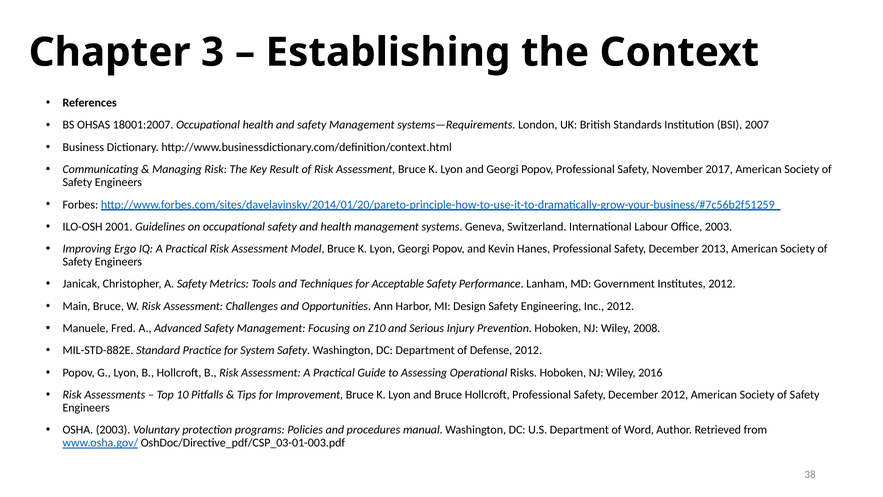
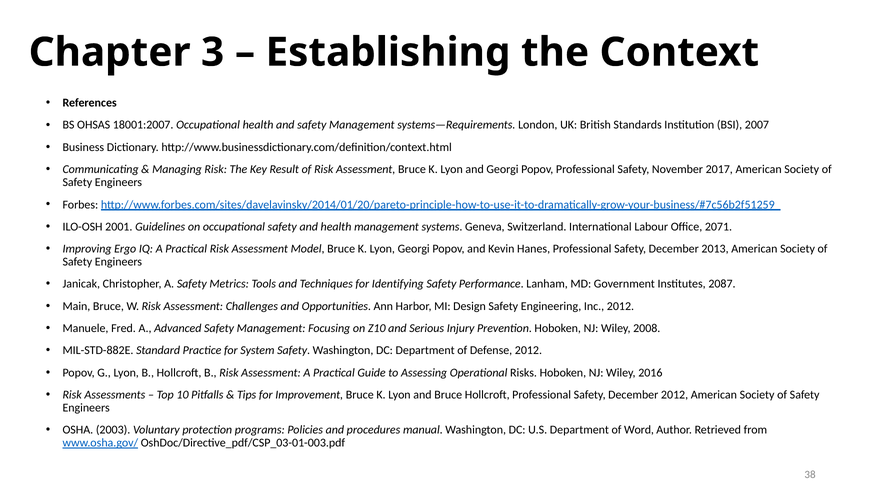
Office 2003: 2003 -> 2071
Acceptable: Acceptable -> Identifying
Institutes 2012: 2012 -> 2087
